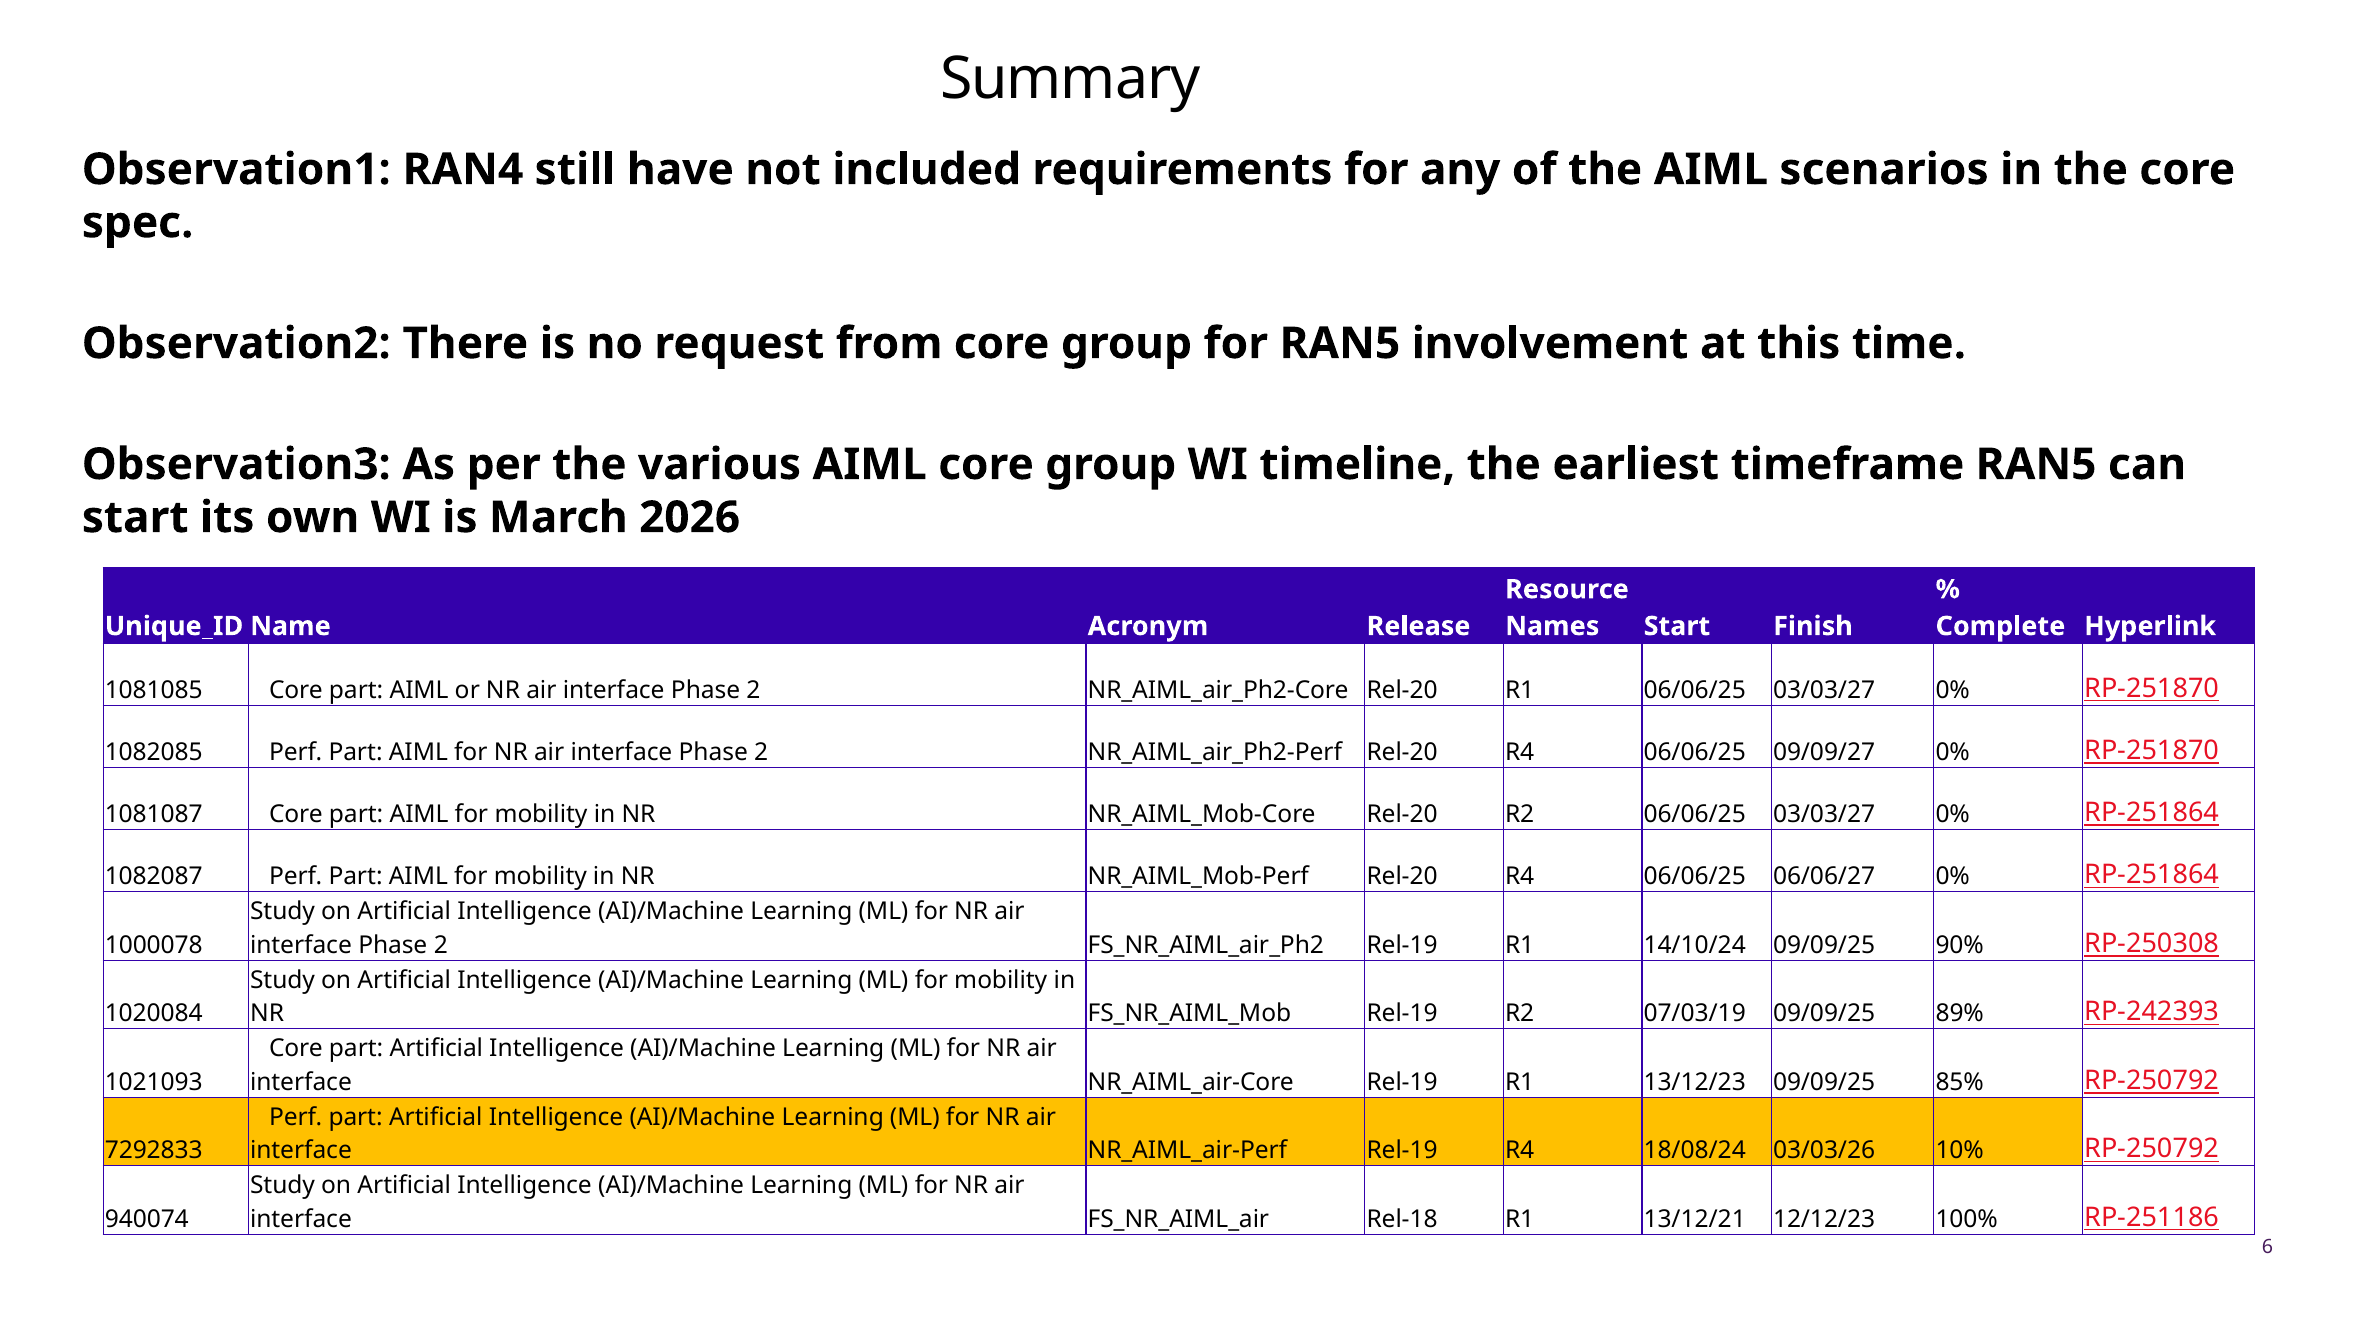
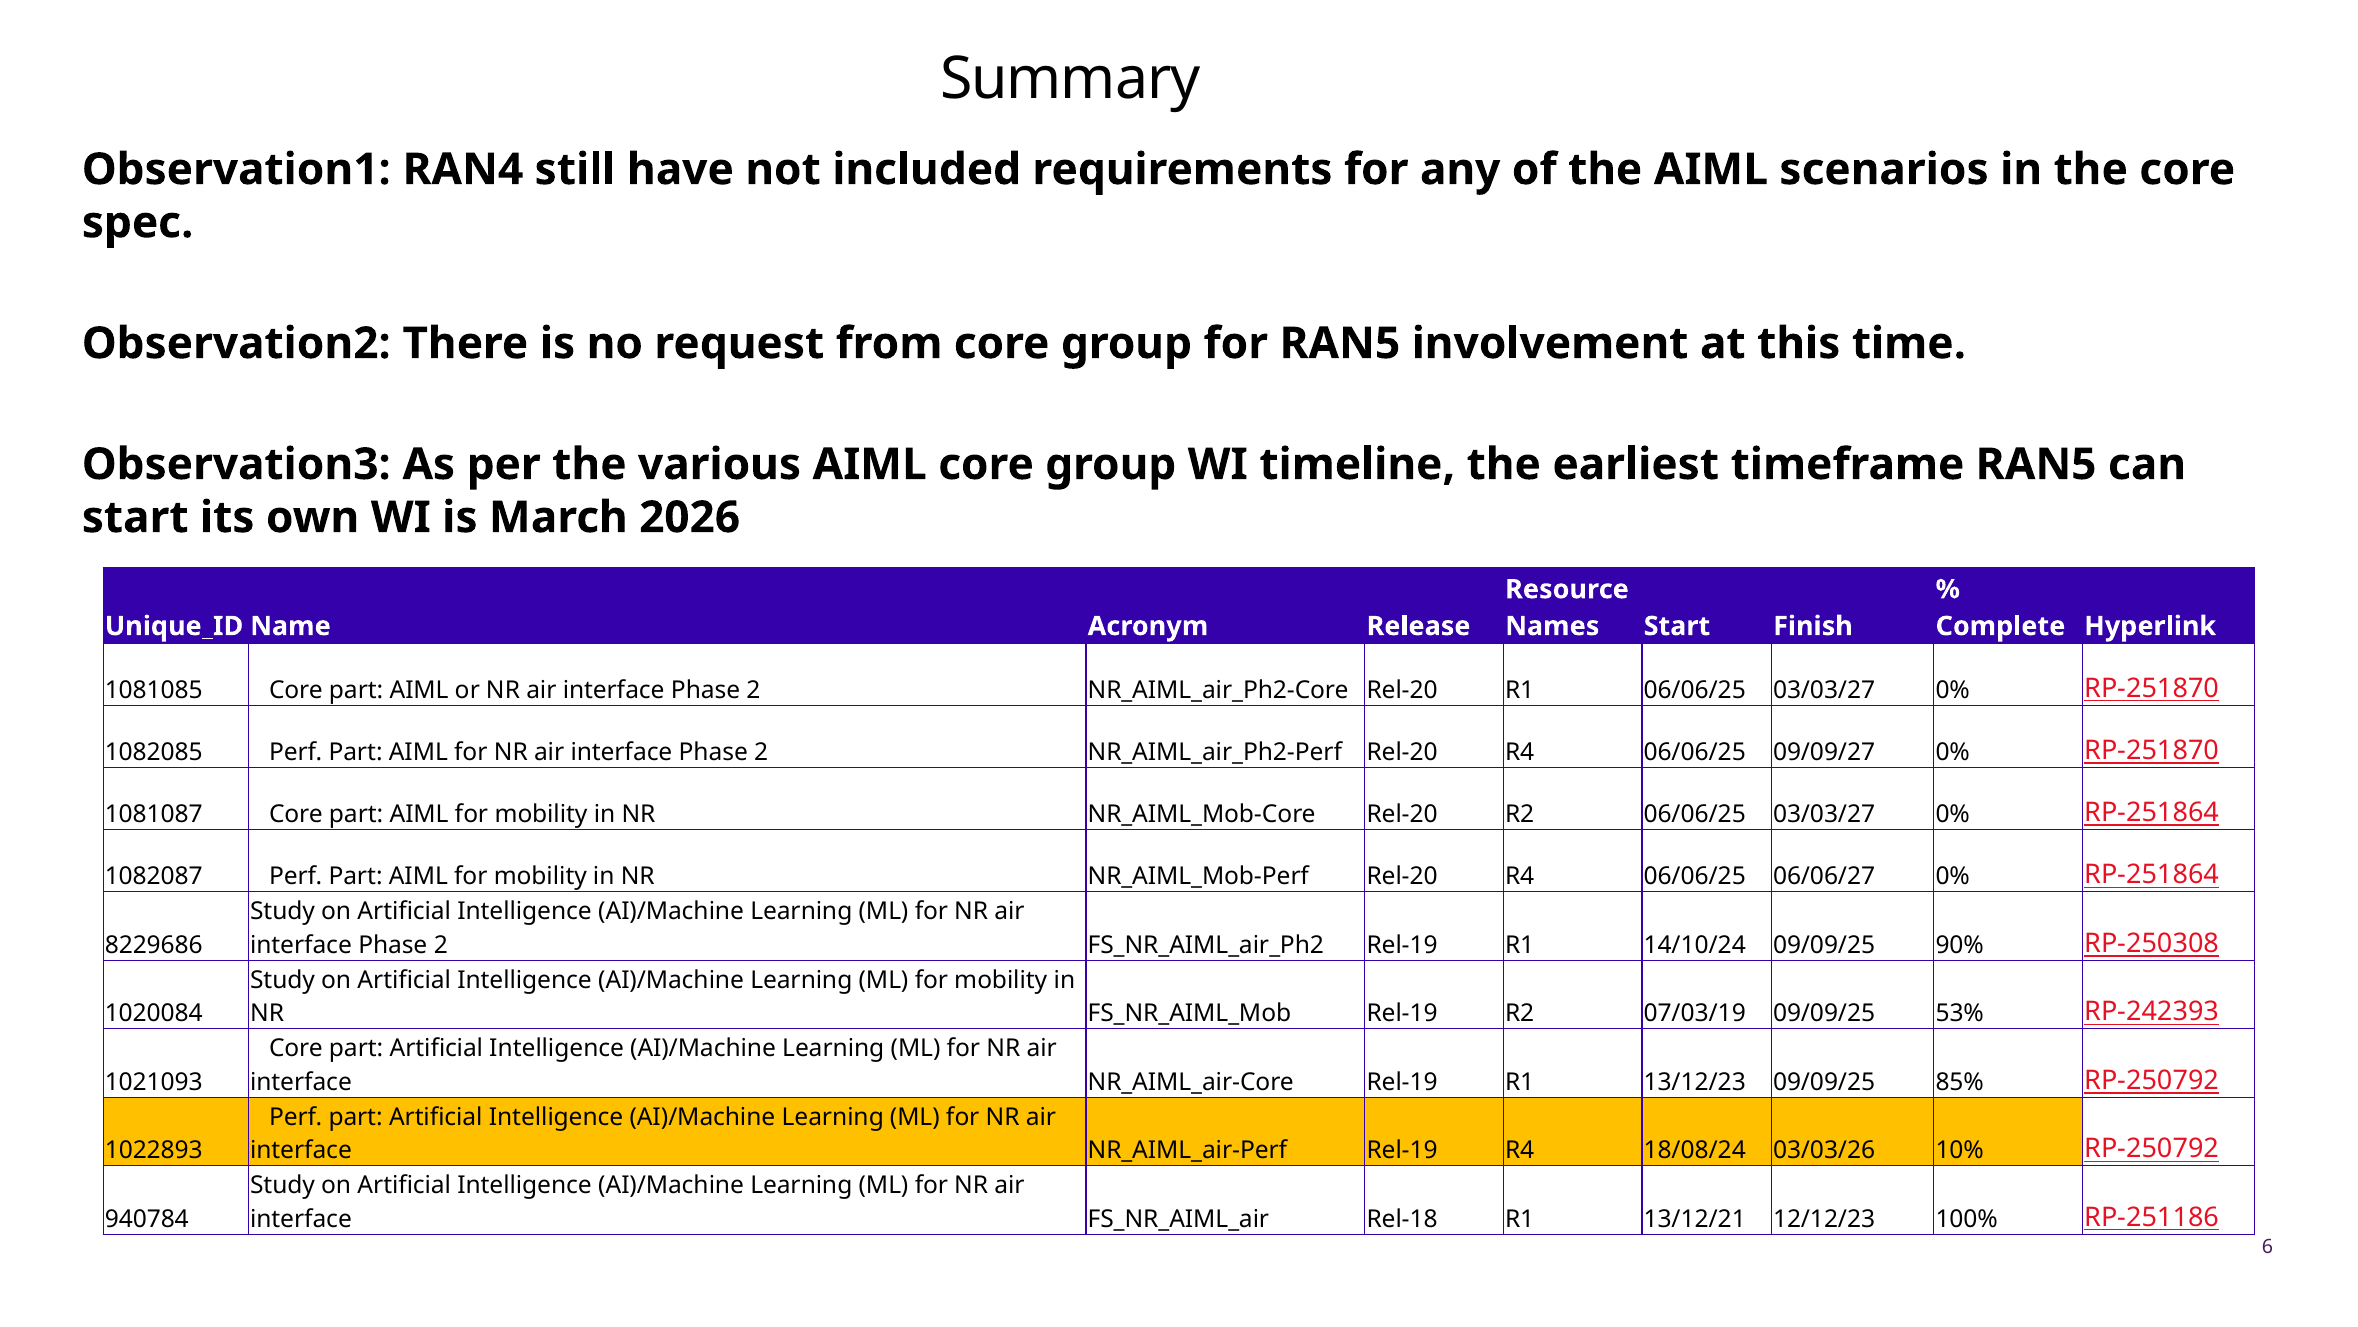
1000078: 1000078 -> 8229686
89%: 89% -> 53%
7292833: 7292833 -> 1022893
940074: 940074 -> 940784
